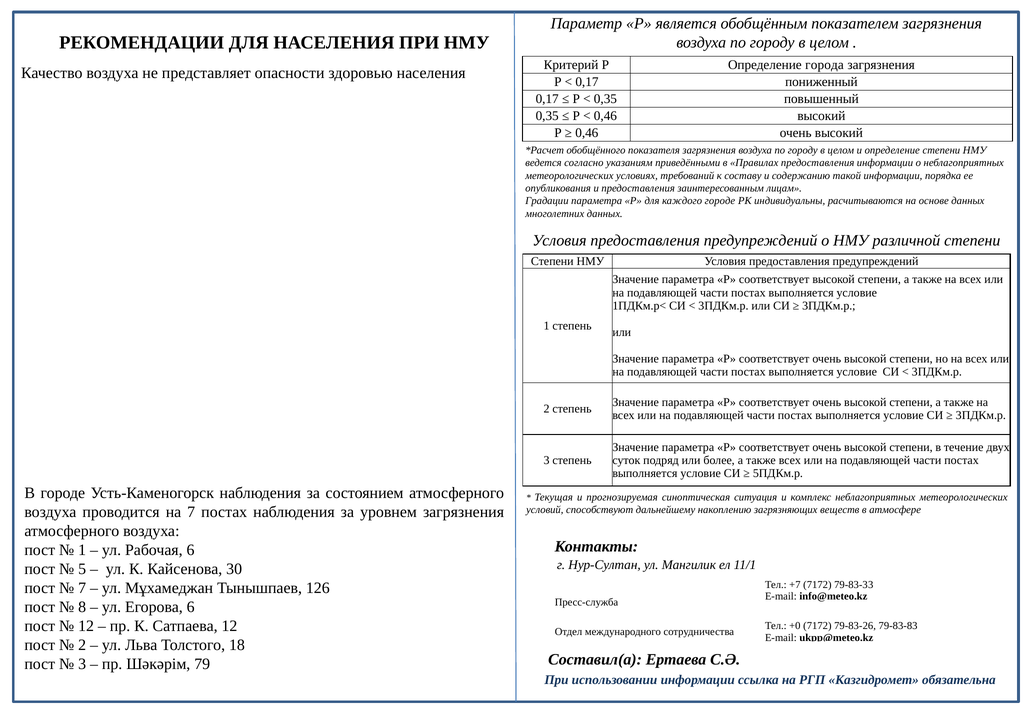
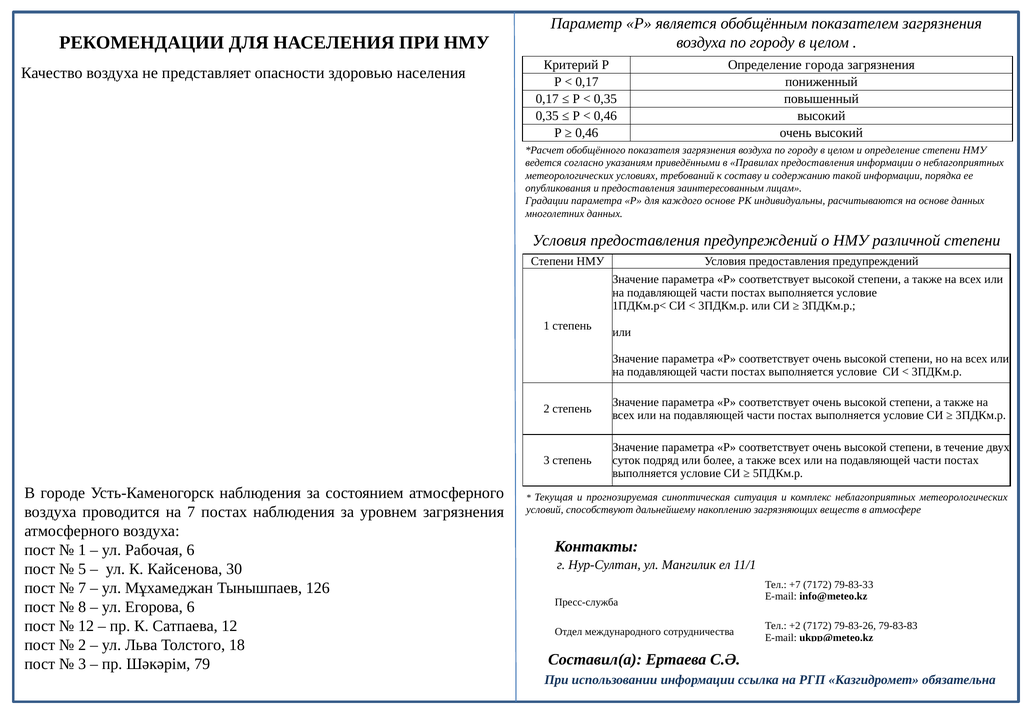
каждого городе: городе -> основе
+0: +0 -> +2
